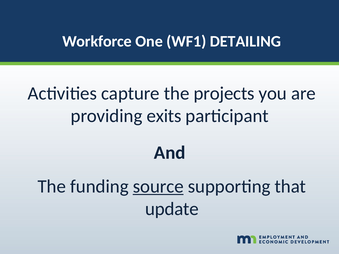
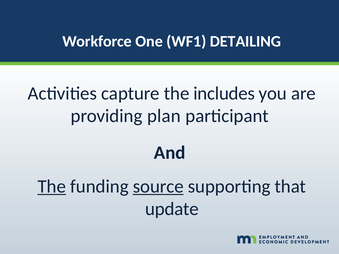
projects: projects -> includes
exits: exits -> plan
The at (52, 187) underline: none -> present
